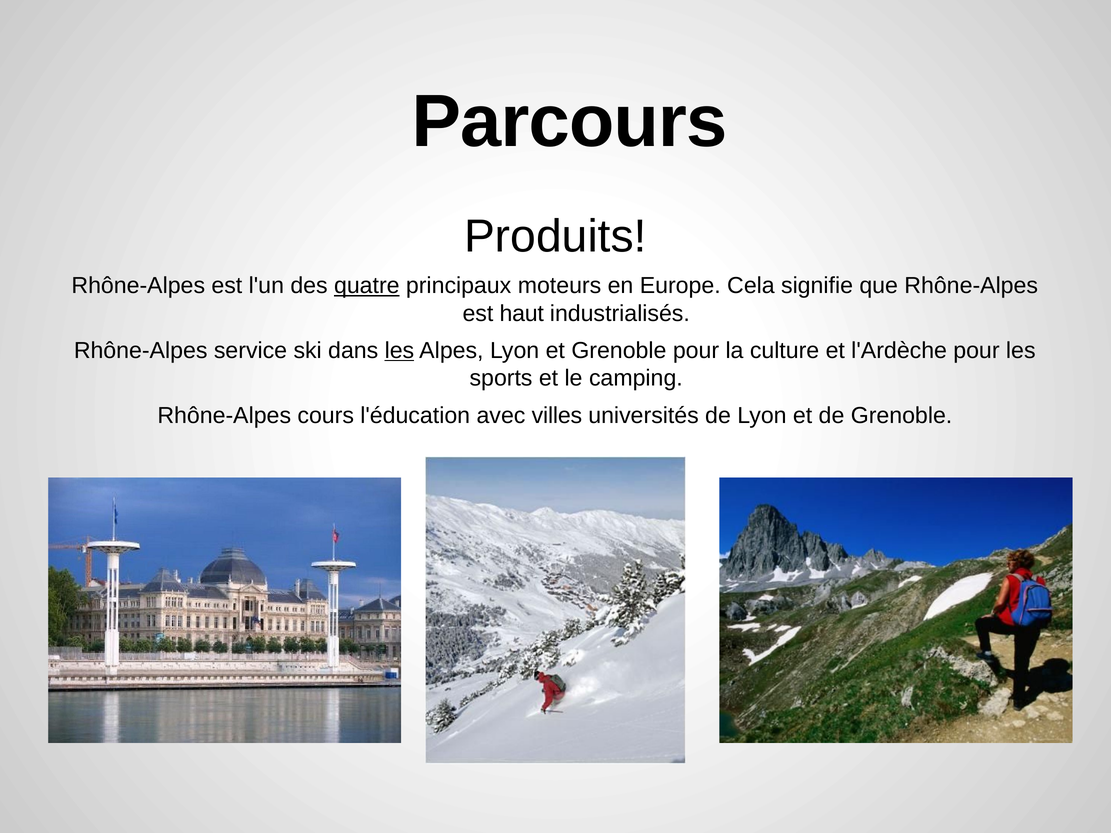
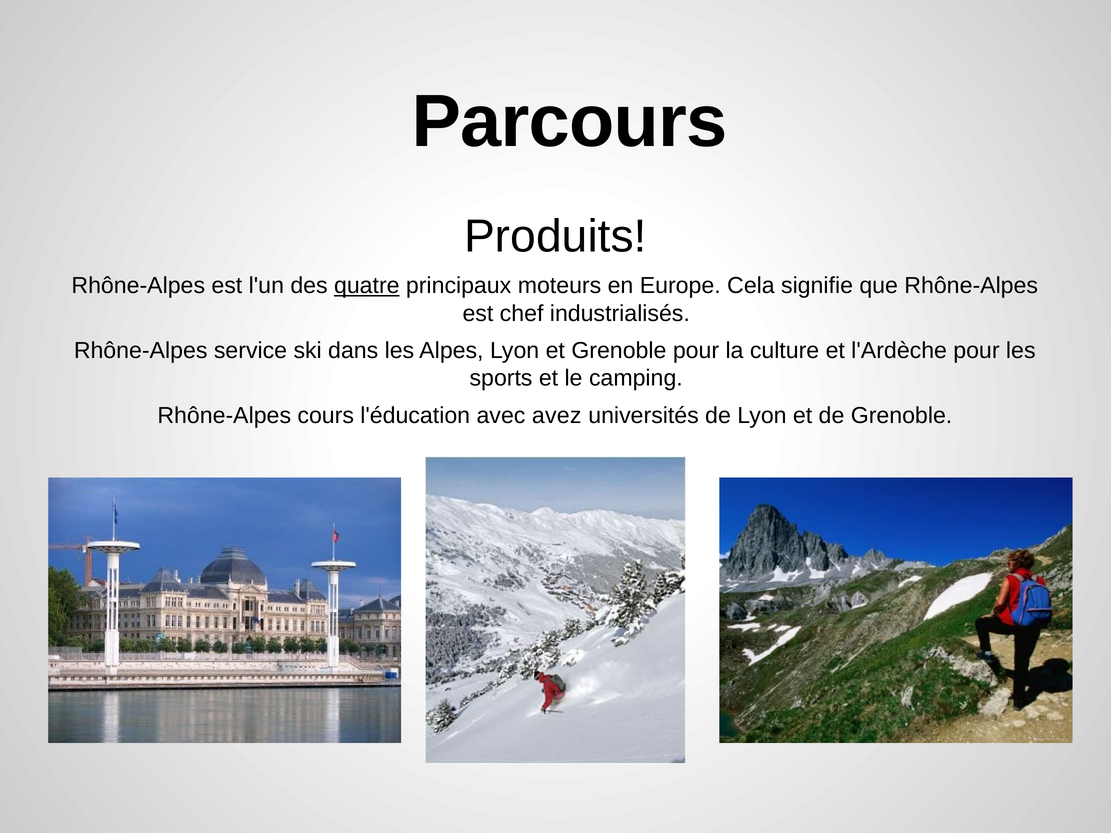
haut: haut -> chef
les at (399, 351) underline: present -> none
villes: villes -> avez
